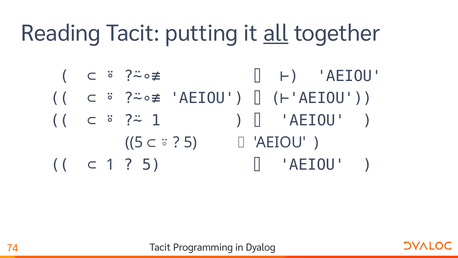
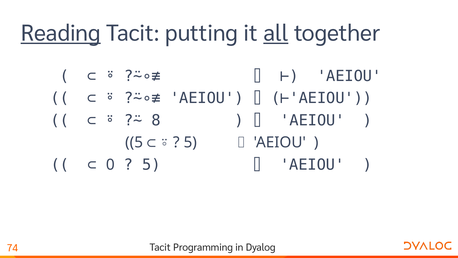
Reading underline: none -> present
1 at (156, 120): 1 -> 8
1 at (110, 164): 1 -> 0
